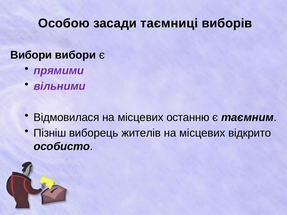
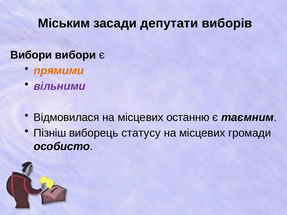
Особою: Особою -> Міським
таємниці: таємниці -> депутати
прямими colour: purple -> orange
жителів: жителів -> статусу
відкрито: відкрито -> громади
